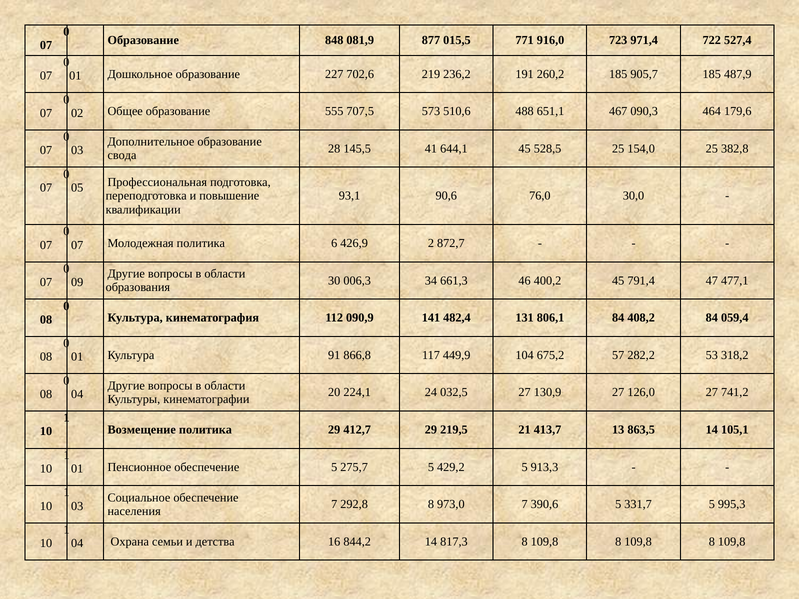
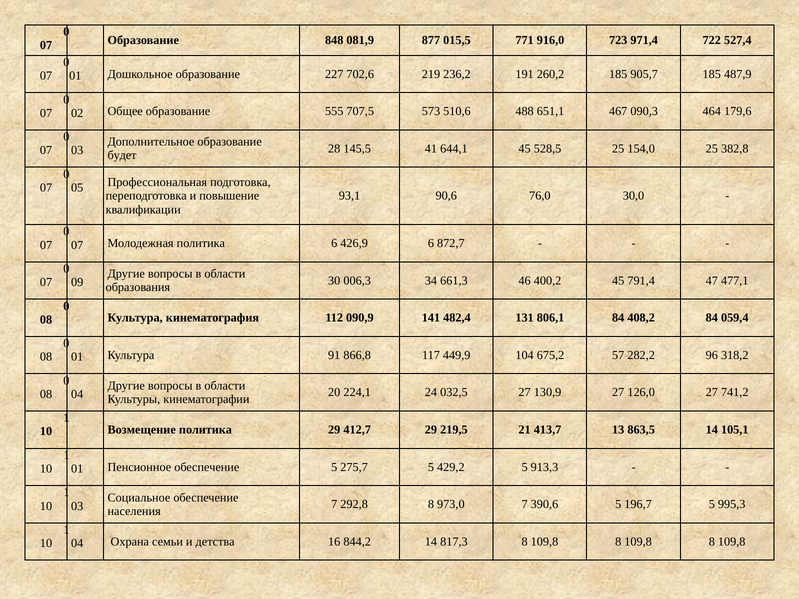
свода: свода -> будет
426,9 2: 2 -> 6
53: 53 -> 96
331,7: 331,7 -> 196,7
